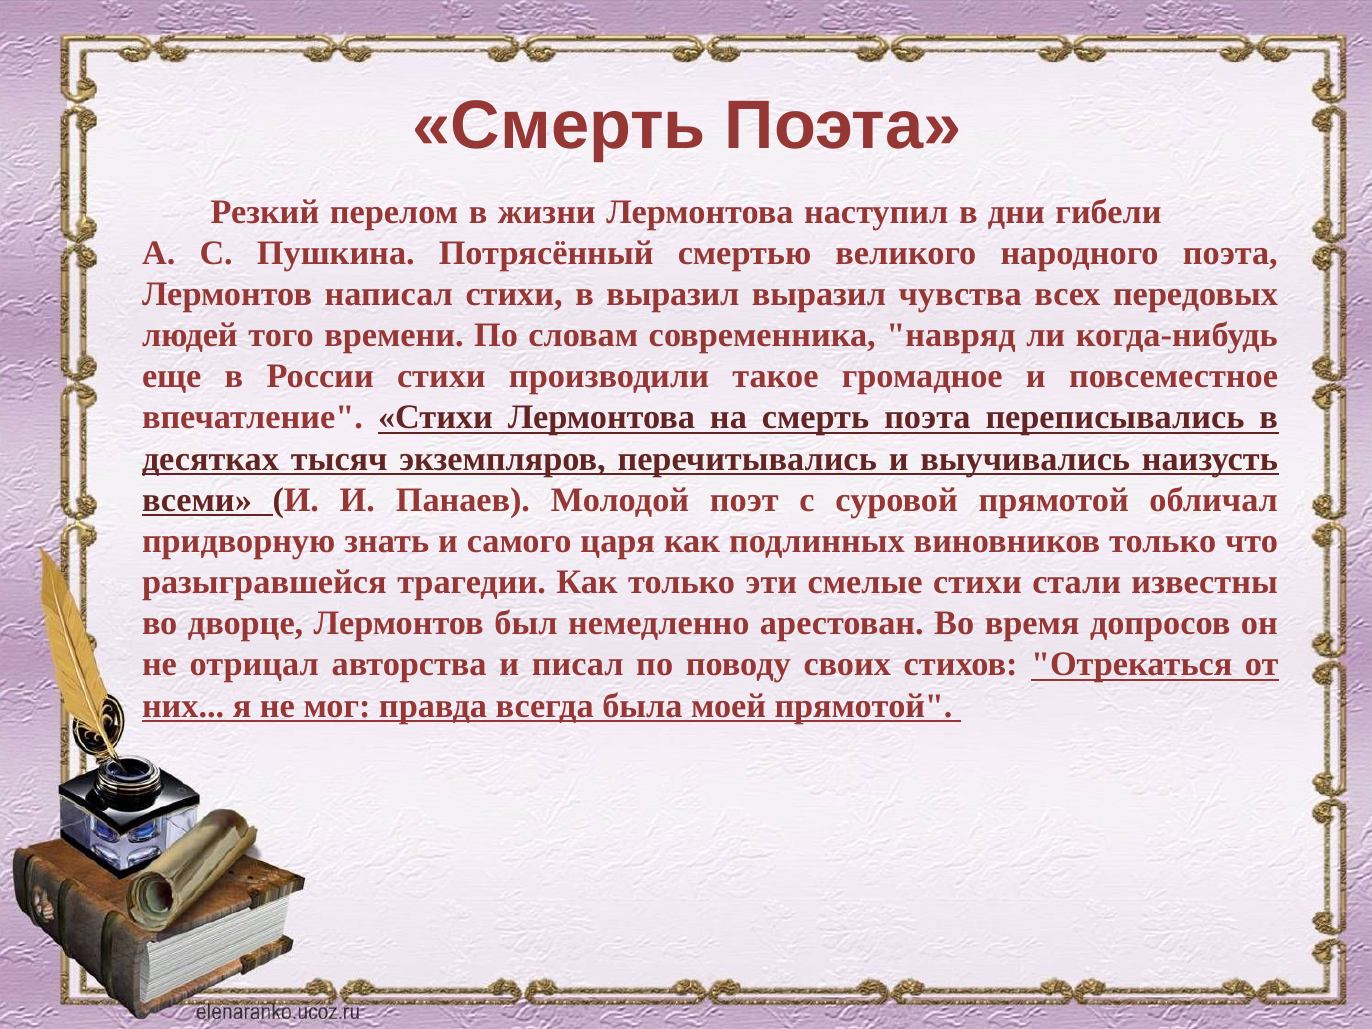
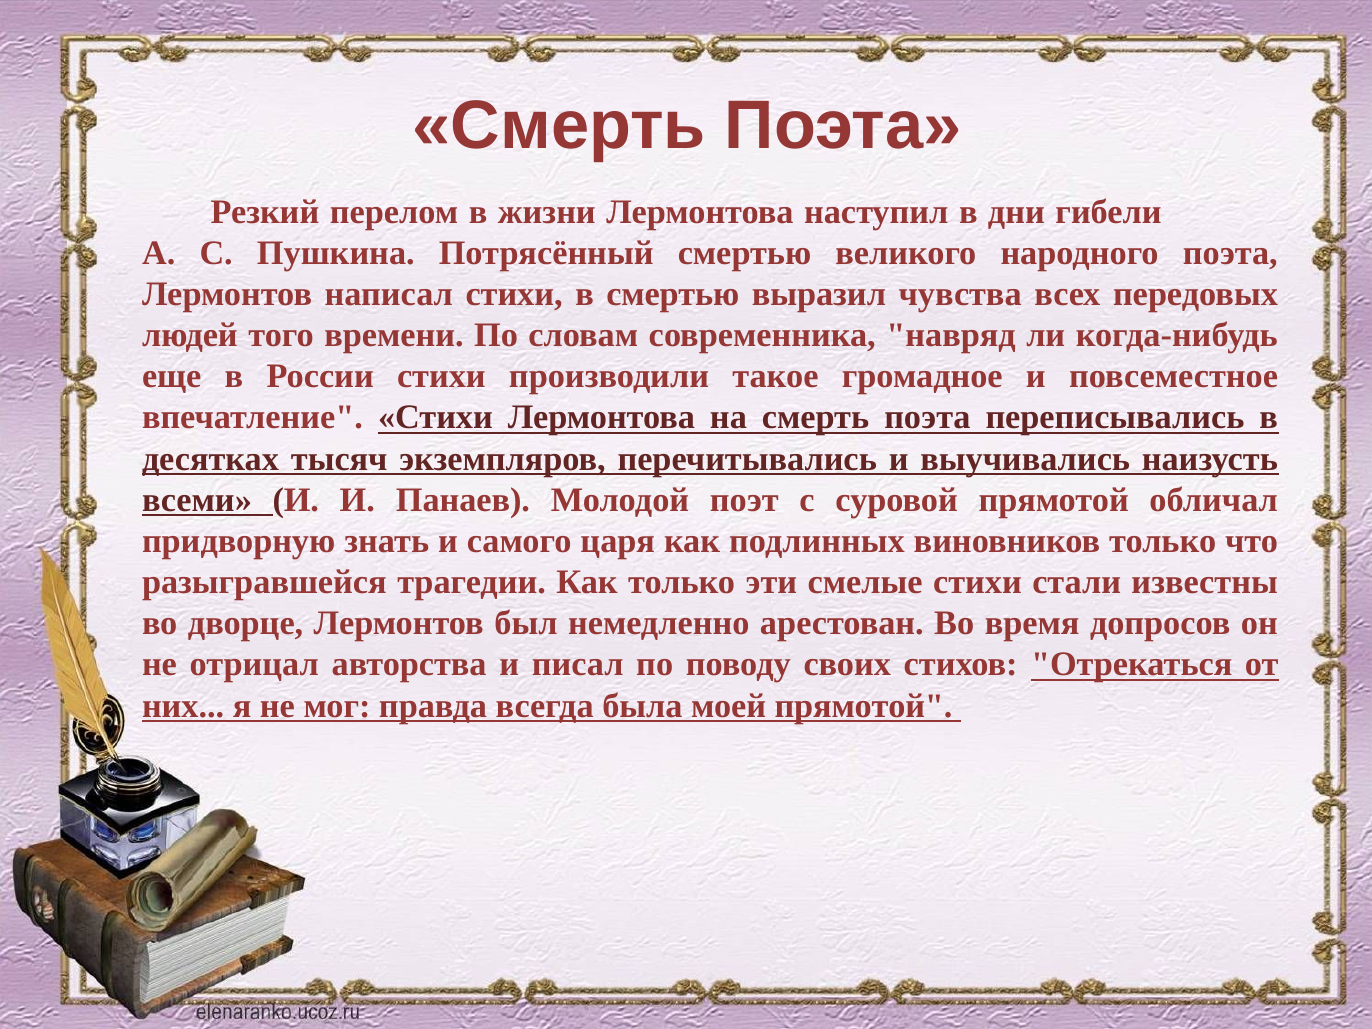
в выразил: выразил -> смертью
